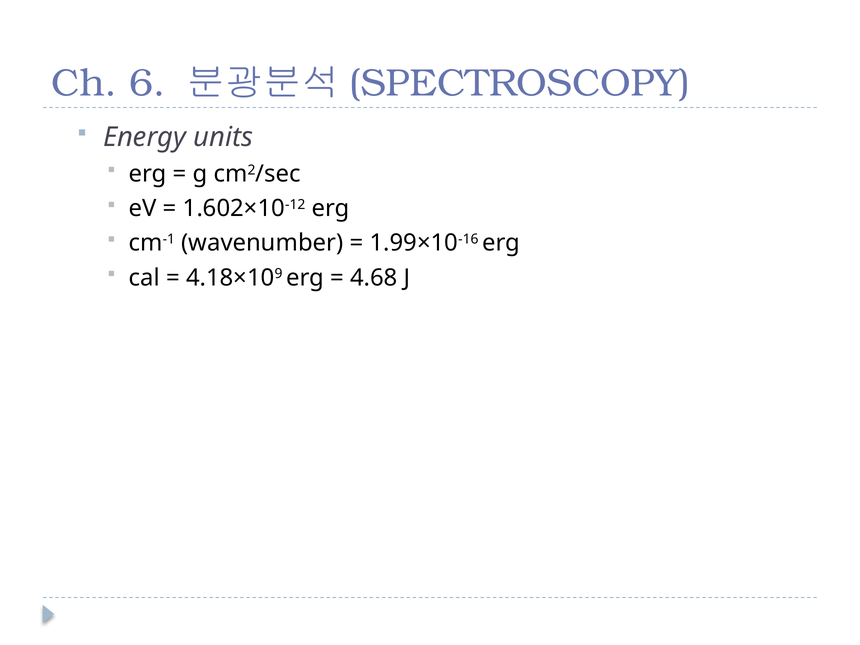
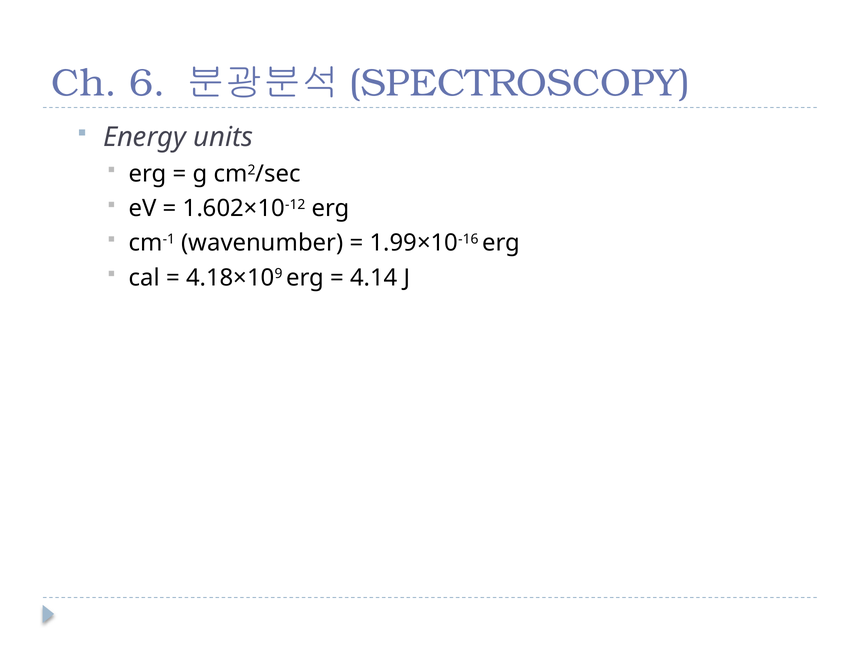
4.68: 4.68 -> 4.14
